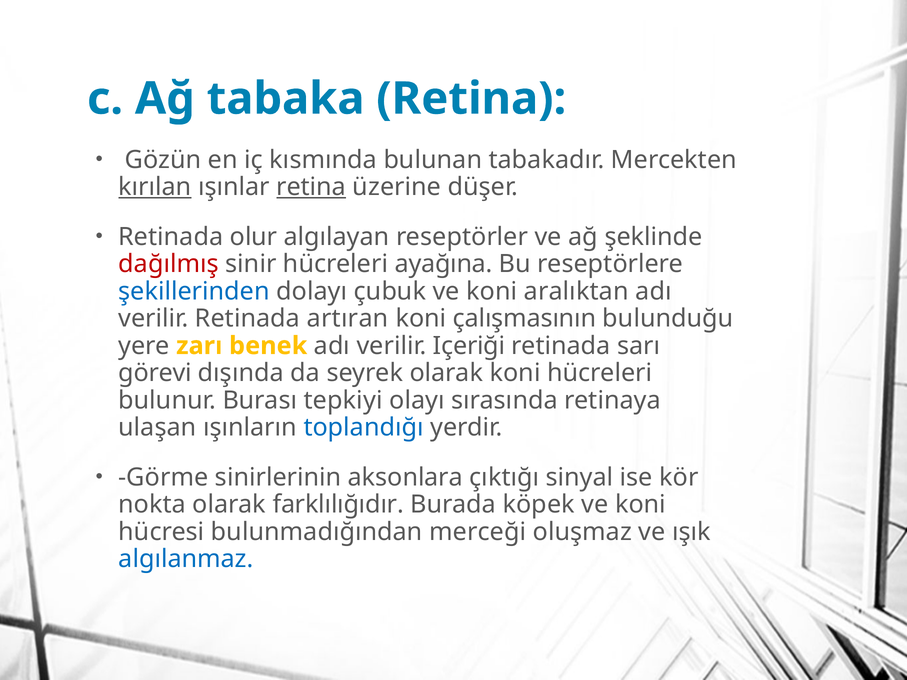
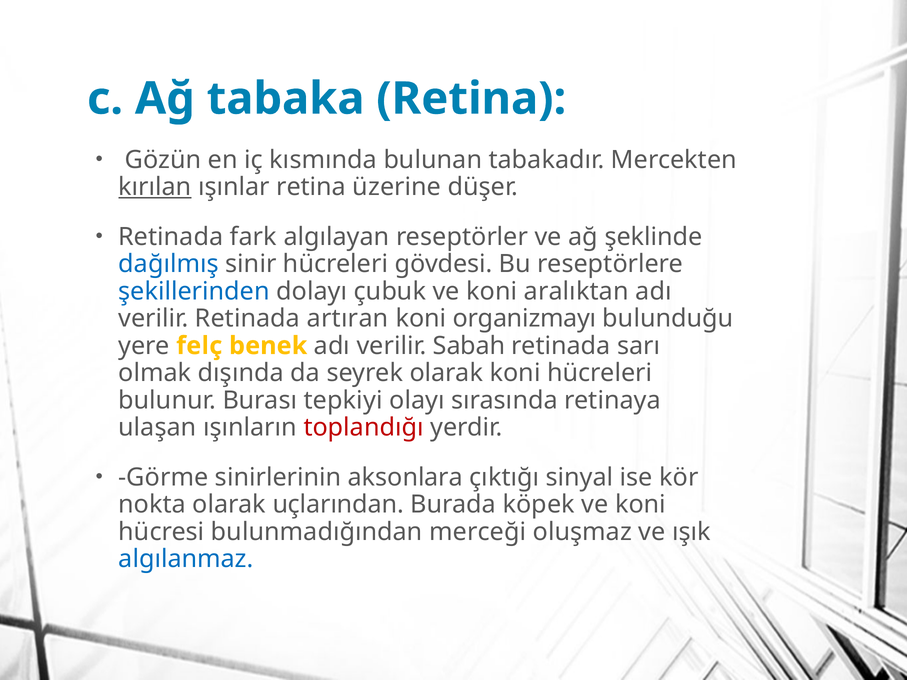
retina at (311, 187) underline: present -> none
olur: olur -> fark
dağılmış colour: red -> blue
ayağına: ayağına -> gövdesi
çalışmasının: çalışmasının -> organizmayı
zarı: zarı -> felç
Içeriği: Içeriği -> Sabah
görevi: görevi -> olmak
toplandığı colour: blue -> red
farklılığıdır: farklılığıdır -> uçlarından
